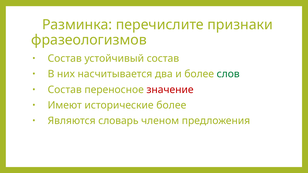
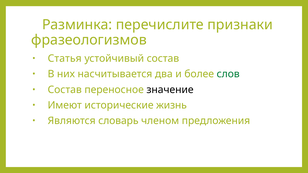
Состав at (65, 59): Состав -> Статья
значение colour: red -> black
исторические более: более -> жизнь
